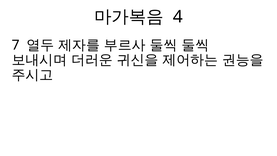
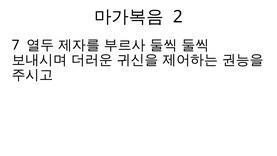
4: 4 -> 2
